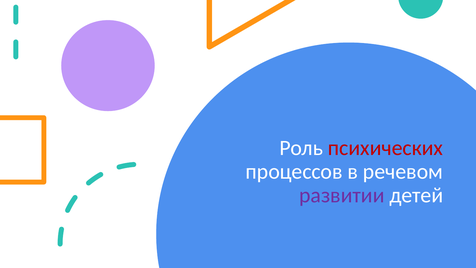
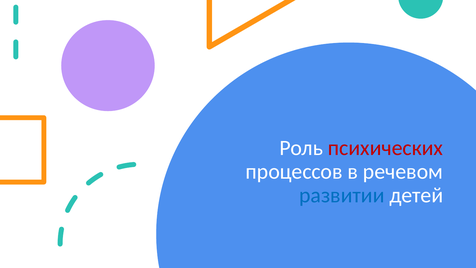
развитии colour: purple -> blue
